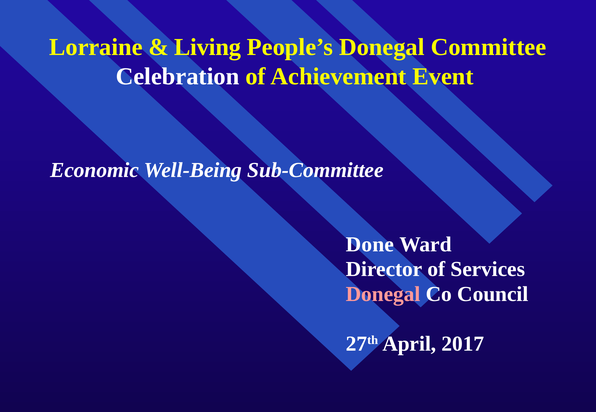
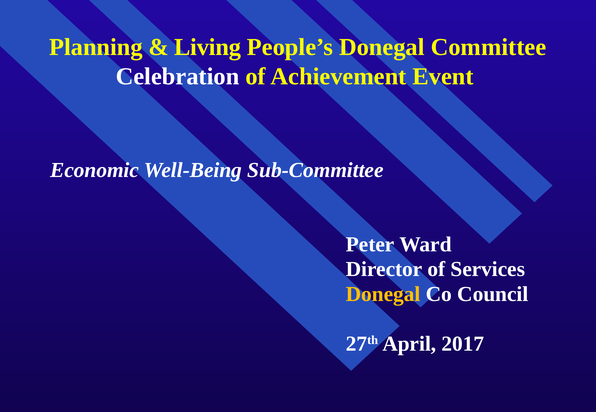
Lorraine: Lorraine -> Planning
Done: Done -> Peter
Donegal at (383, 295) colour: pink -> yellow
